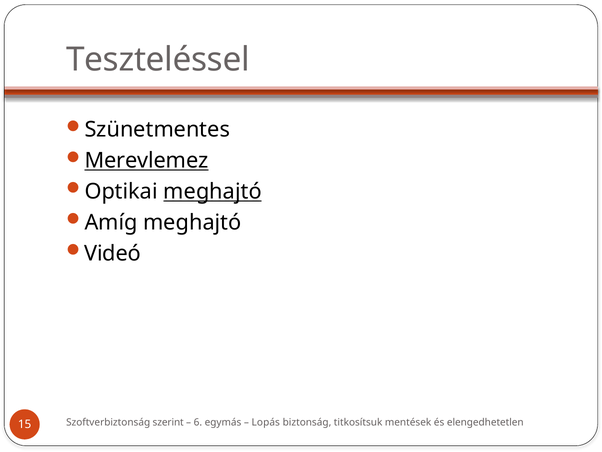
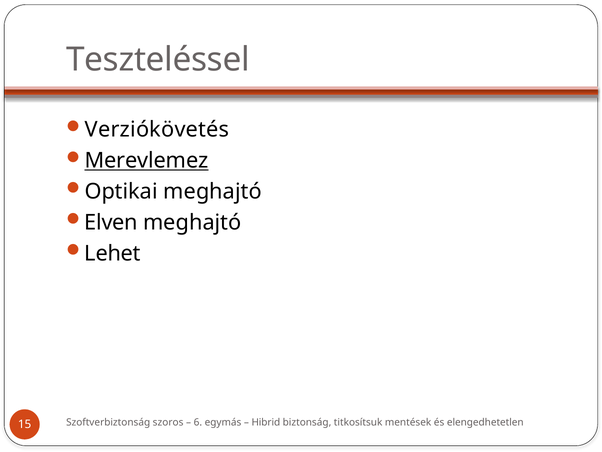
Szünetmentes: Szünetmentes -> Verziókövetés
meghajtó at (213, 191) underline: present -> none
Amíg: Amíg -> Elven
Videó: Videó -> Lehet
szerint: szerint -> szoros
Lopás: Lopás -> Hibrid
